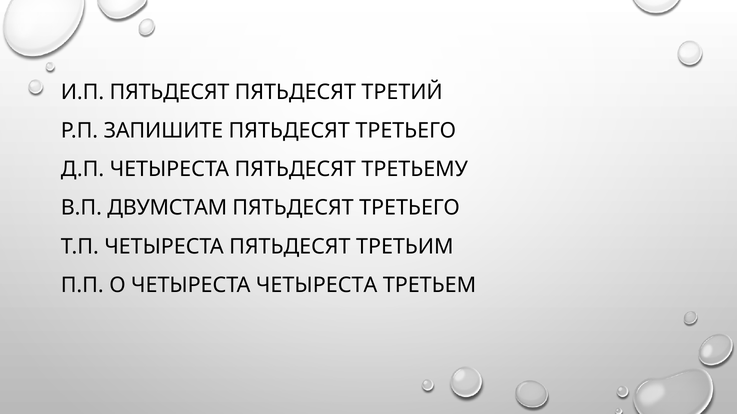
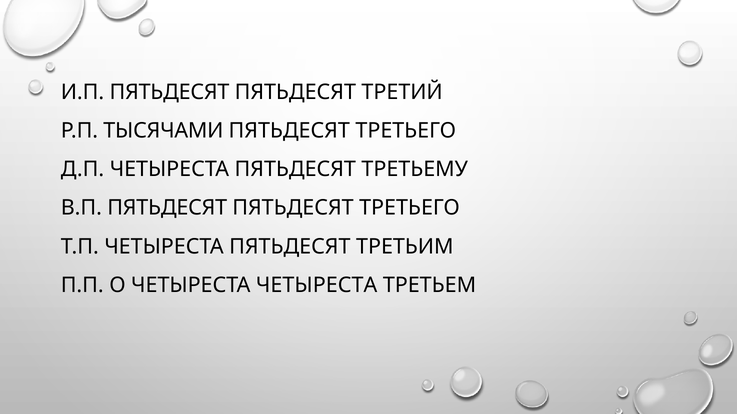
ЗАПИШИТЕ: ЗАПИШИТЕ -> ТЫСЯЧАМИ
В.П ДВУМСТАМ: ДВУМСТАМ -> ПЯТЬДЕСЯТ
